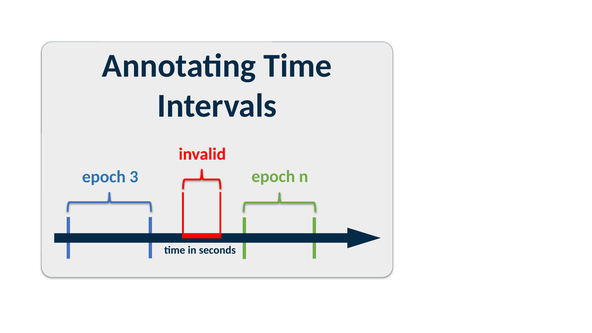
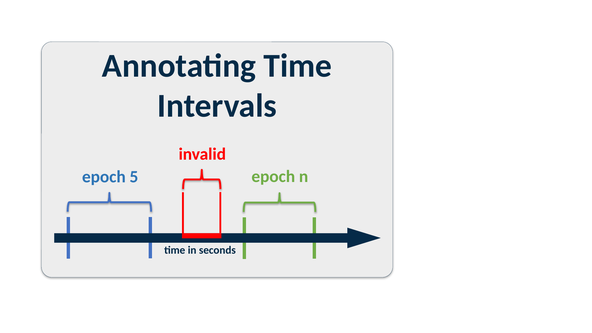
3: 3 -> 5
